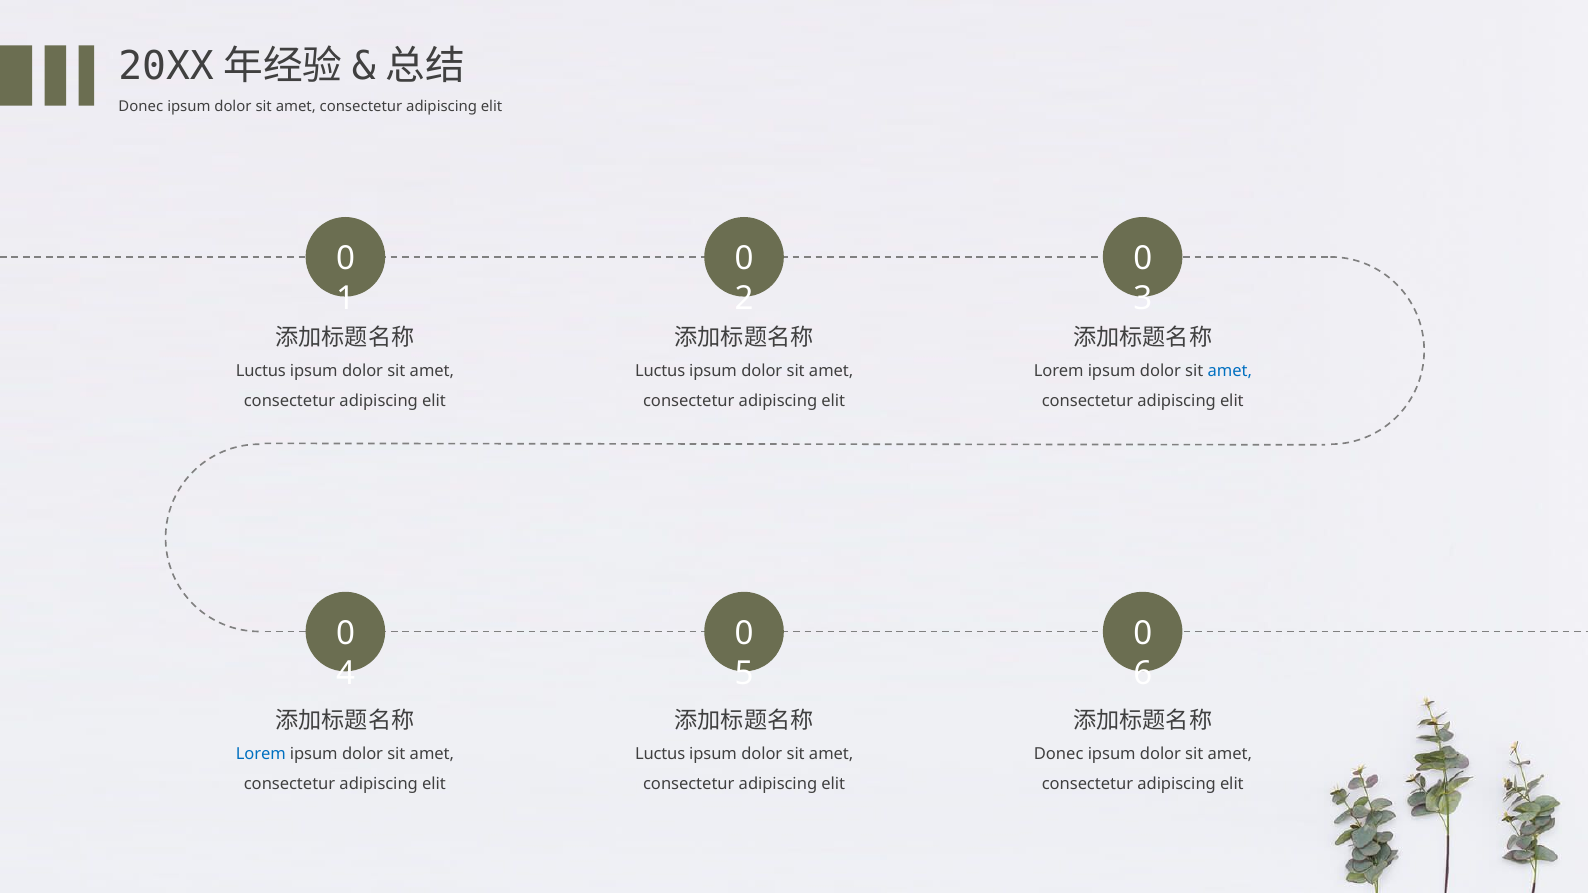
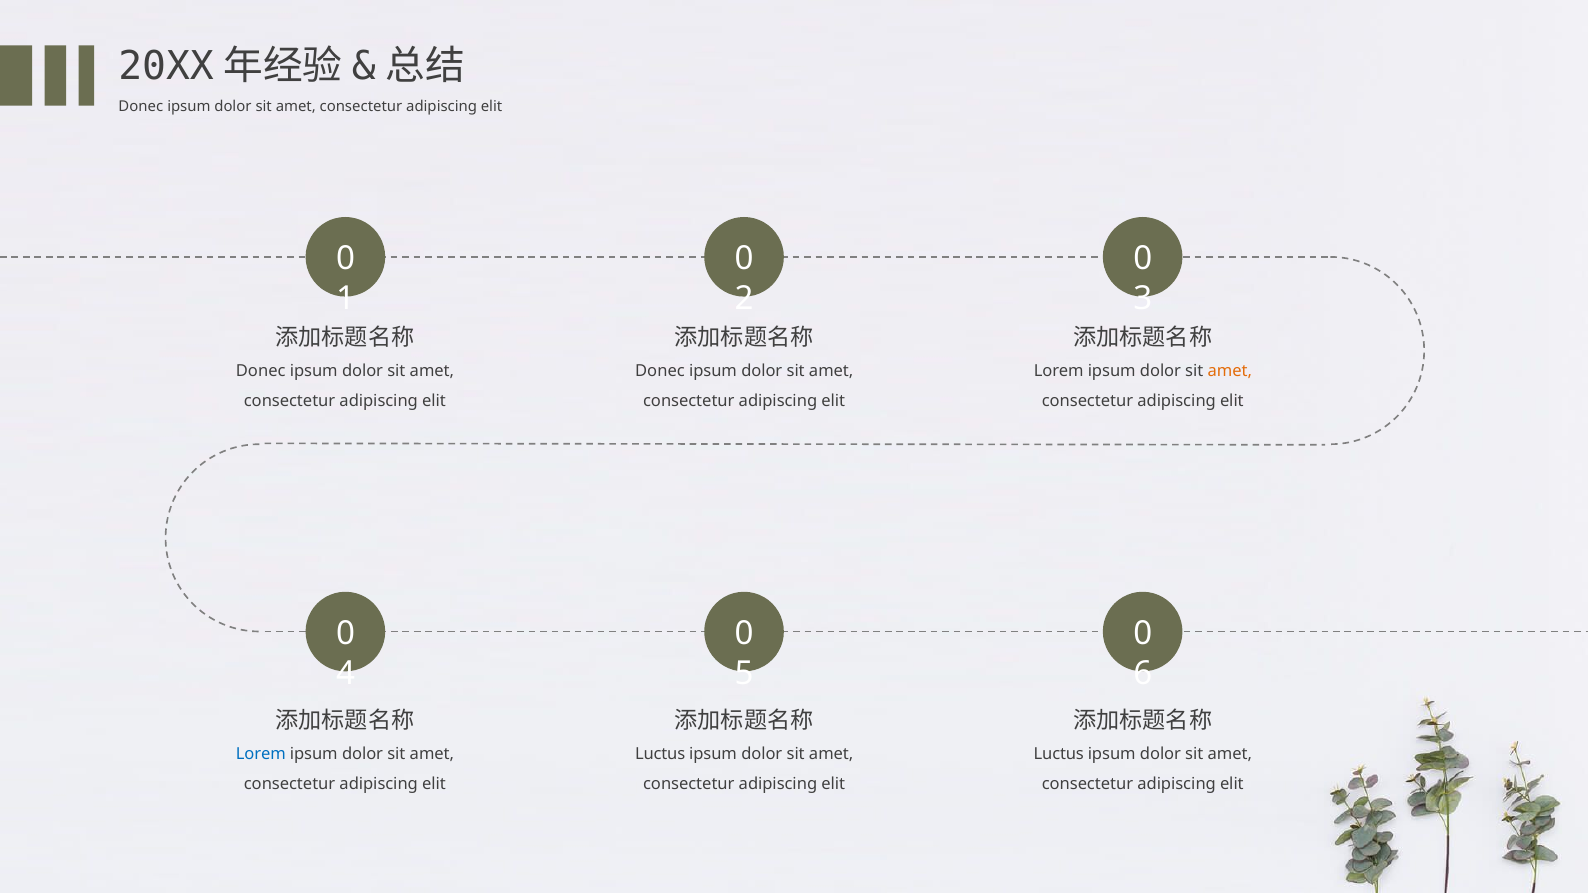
Luctus at (261, 371): Luctus -> Donec
Luctus at (660, 371): Luctus -> Donec
amet at (1230, 371) colour: blue -> orange
Donec at (1059, 754): Donec -> Luctus
